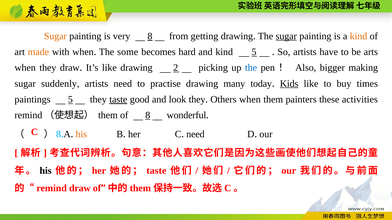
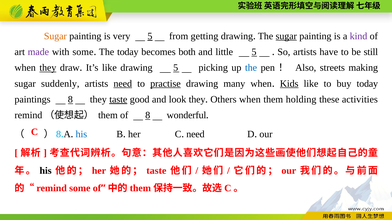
very 8: 8 -> 5
kind at (359, 36) colour: orange -> purple
made colour: orange -> purple
with when: when -> some
The some: some -> today
hard: hard -> both
and kind: kind -> little
arts: arts -> still
they at (48, 68) underline: none -> present
drawing 2: 2 -> 5
bigger: bigger -> streets
need at (123, 84) underline: none -> present
practise underline: none -> present
many today: today -> when
buy times: times -> today
paintings 5: 5 -> 8
painters: painters -> holding
his at (81, 135) colour: orange -> blue
draw at (80, 189): draw -> some
